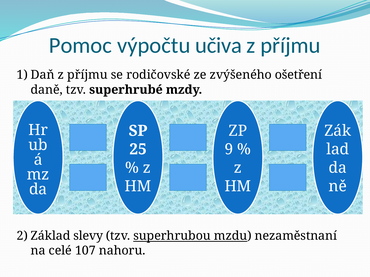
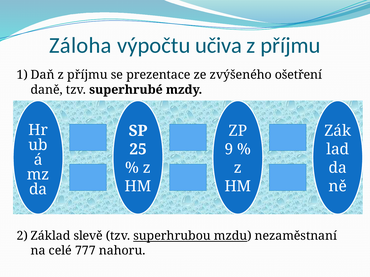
Pomoc: Pomoc -> Záloha
rodičovské: rodičovské -> prezentace
slevy: slevy -> slevě
107: 107 -> 777
